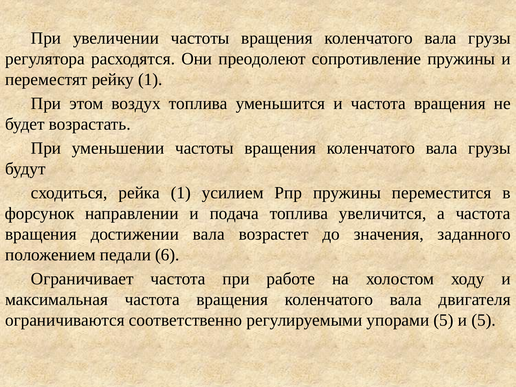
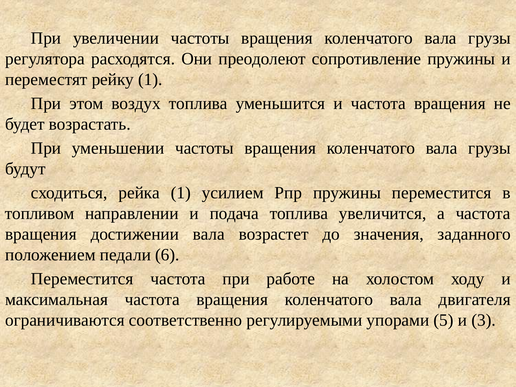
форсунок: форсунок -> топливом
Ограничивает at (82, 279): Ограничивает -> Переместится
и 5: 5 -> 3
